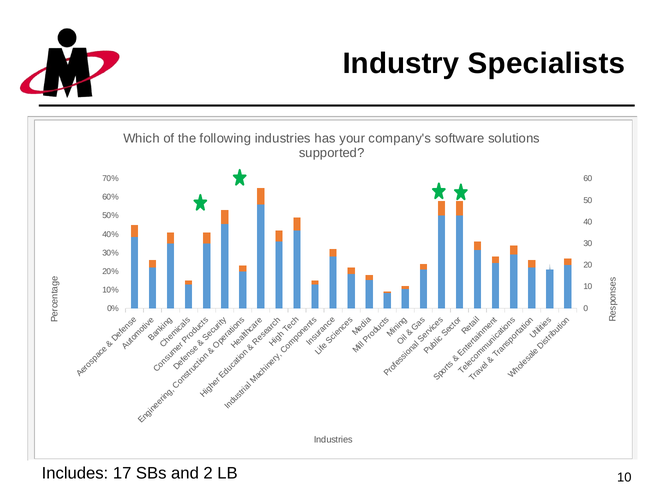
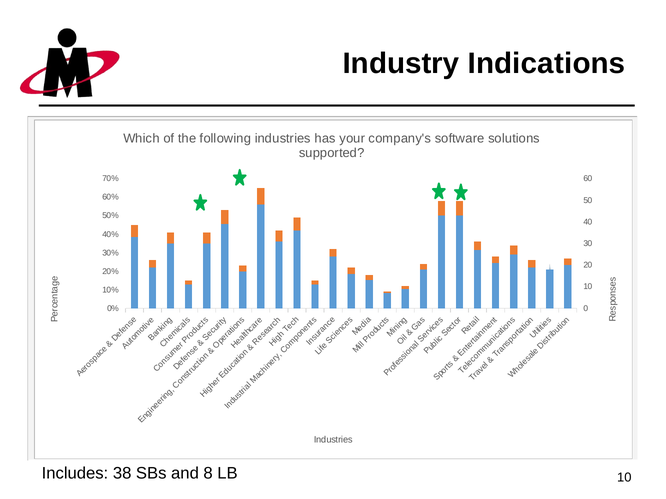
Specialists: Specialists -> Indications
17: 17 -> 38
2: 2 -> 8
